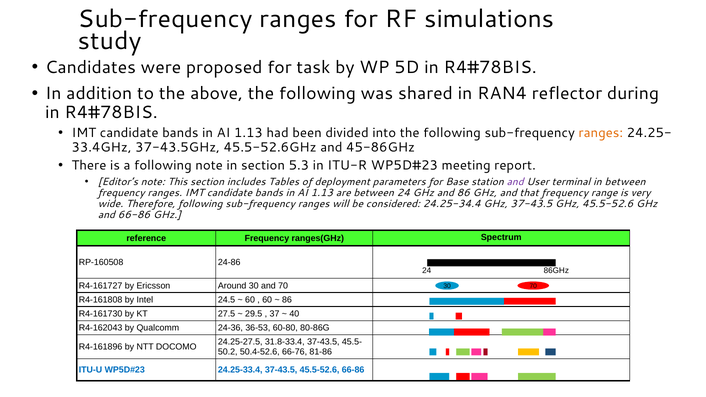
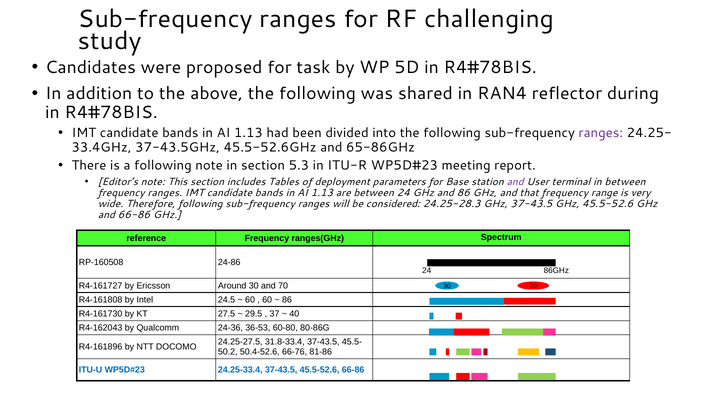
simulations: simulations -> challenging
ranges at (601, 133) colour: orange -> purple
45-86GHz: 45-86GHz -> 65-86GHz
24.25-34.4: 24.25-34.4 -> 24.25-28.3
